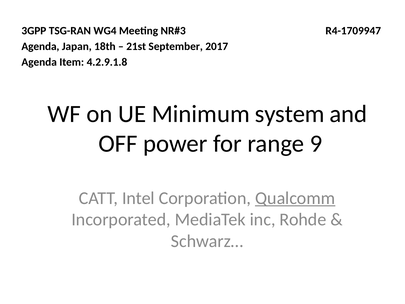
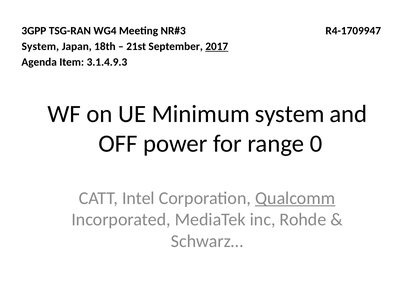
Agenda at (40, 46): Agenda -> System
2017 underline: none -> present
4.2.9.1.8: 4.2.9.1.8 -> 3.1.4.9.3
9: 9 -> 0
